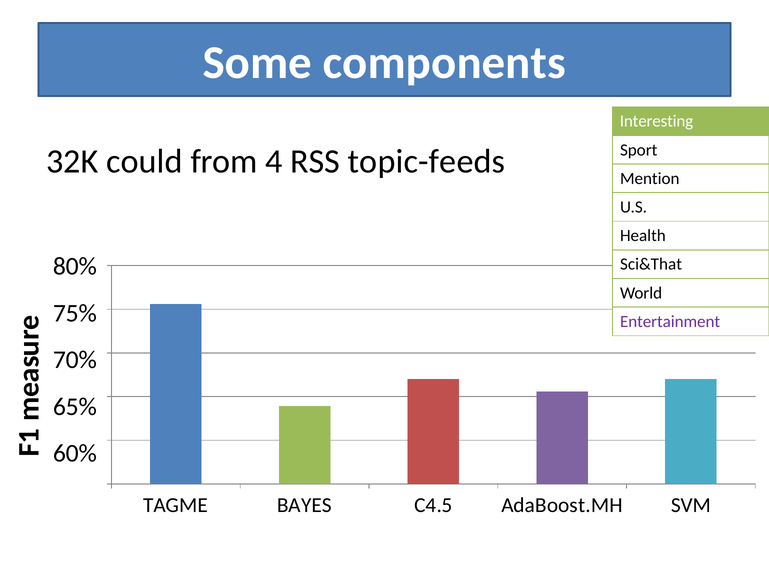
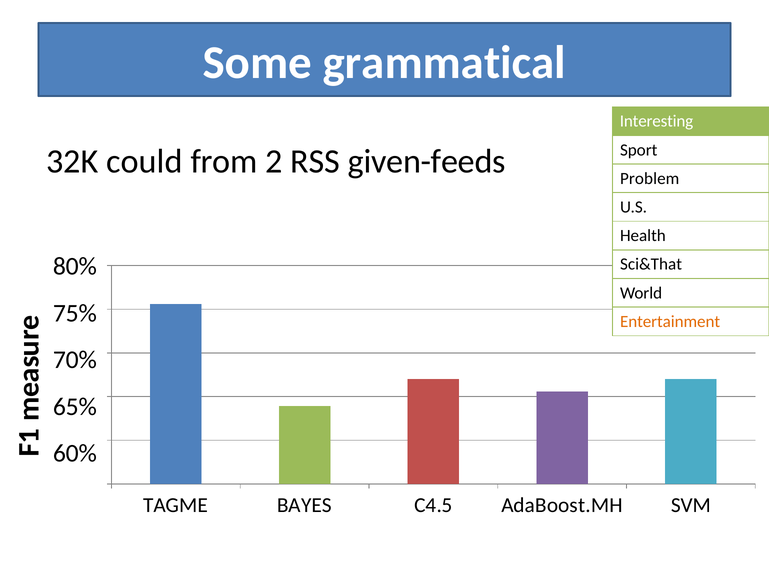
components: components -> grammatical
4: 4 -> 2
topic-feeds: topic-feeds -> given-feeds
Mention: Mention -> Problem
Entertainment colour: purple -> orange
